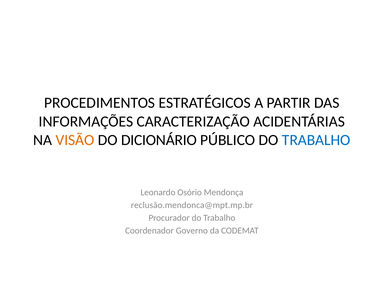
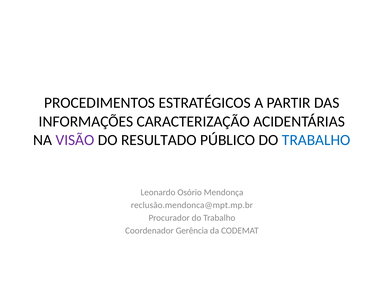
VISÃO colour: orange -> purple
DICIONÁRIO: DICIONÁRIO -> RESULTADO
Governo: Governo -> Gerência
